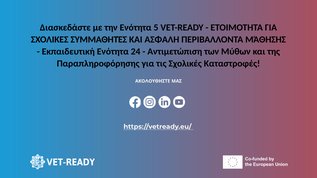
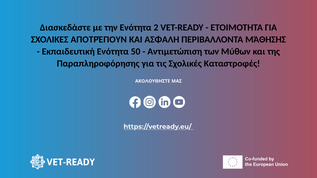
5: 5 -> 2
ΣΥΜΜΑΘΗΤΈΣ: ΣΥΜΜΑΘΗΤΈΣ -> ΑΠΟΤΡΈΠΟΥΝ
24: 24 -> 50
